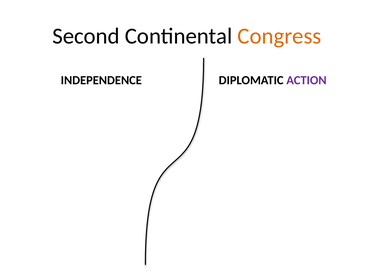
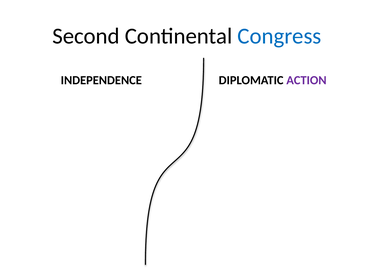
Congress colour: orange -> blue
